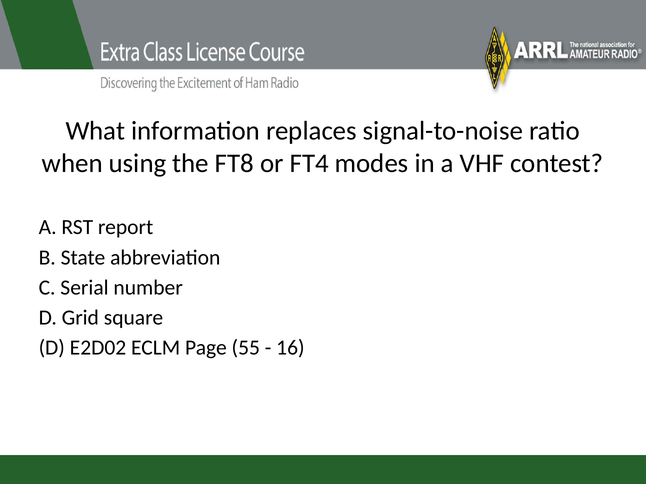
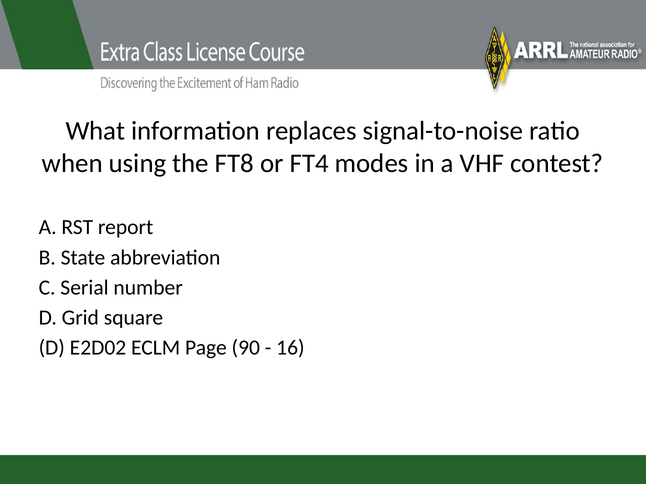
55: 55 -> 90
